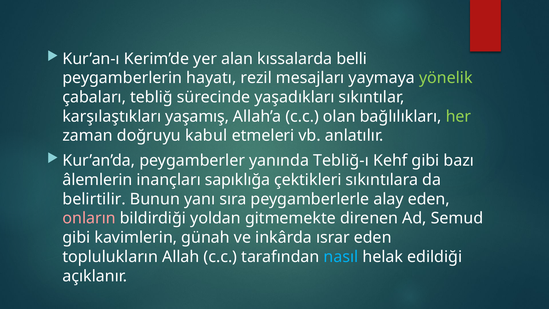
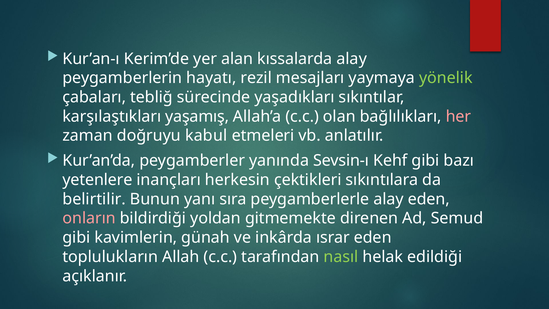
kıssalarda belli: belli -> alay
her colour: light green -> pink
Tebliğ-ı: Tebliğ-ı -> Sevsin-ı
âlemlerin: âlemlerin -> yetenlere
sapıklığa: sapıklığa -> herkesin
nasıl colour: light blue -> light green
